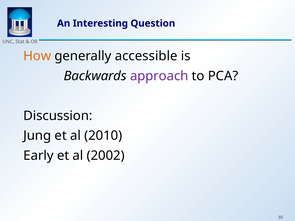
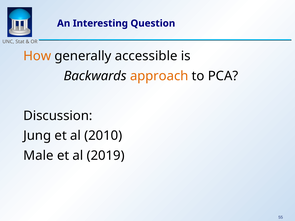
approach colour: purple -> orange
Early: Early -> Male
2002: 2002 -> 2019
